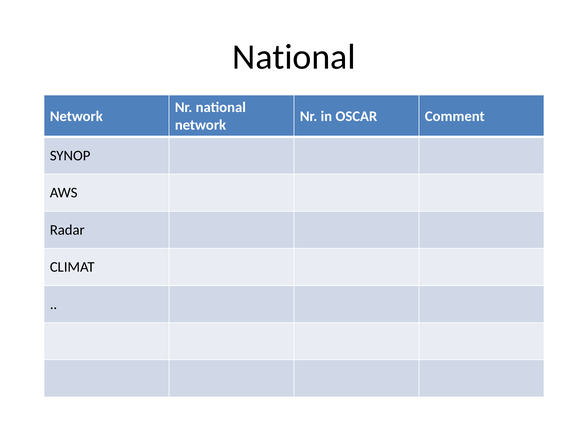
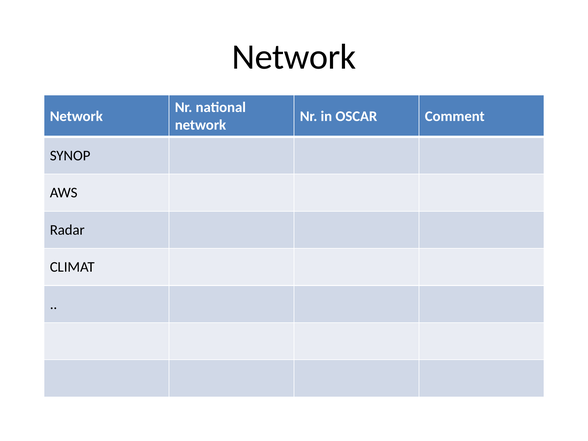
National at (294, 57): National -> Network
